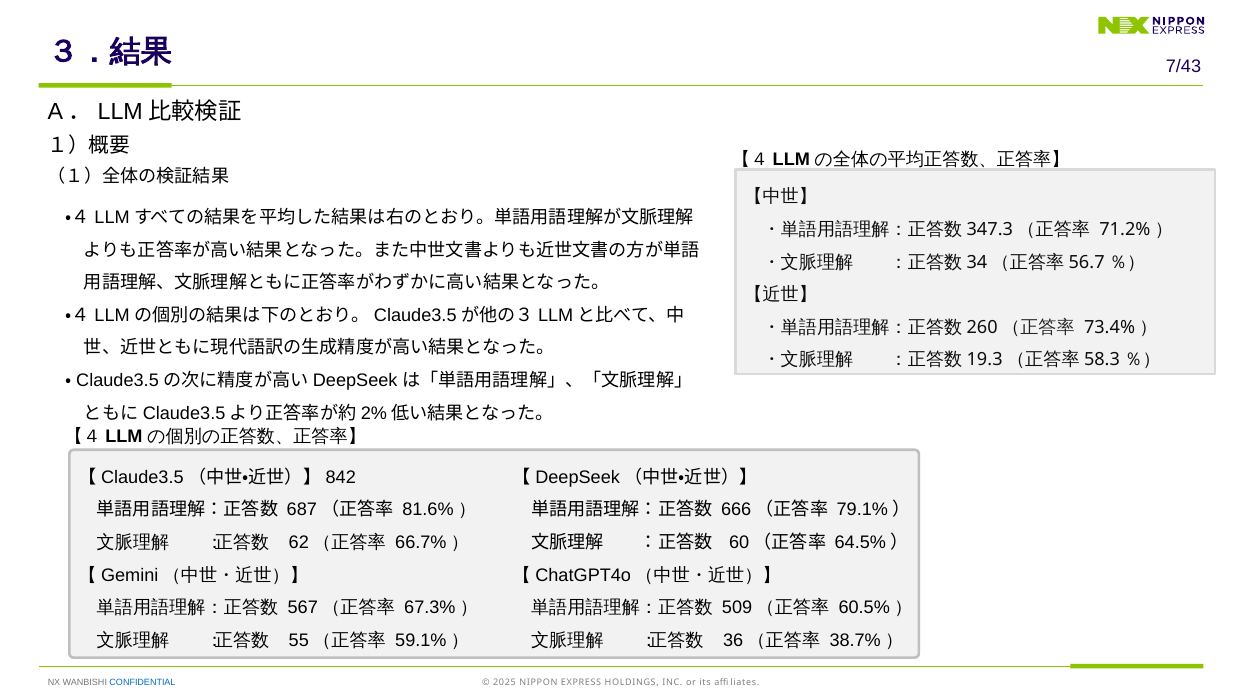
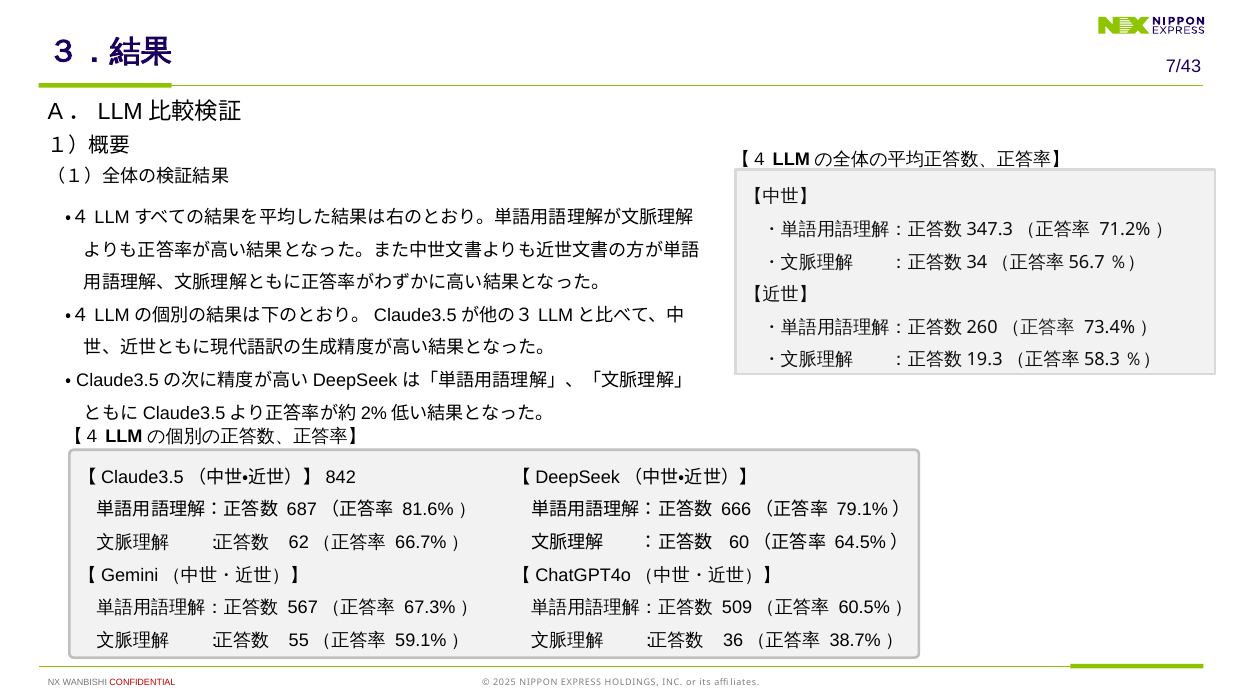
CONFIDENTIAL colour: blue -> red
